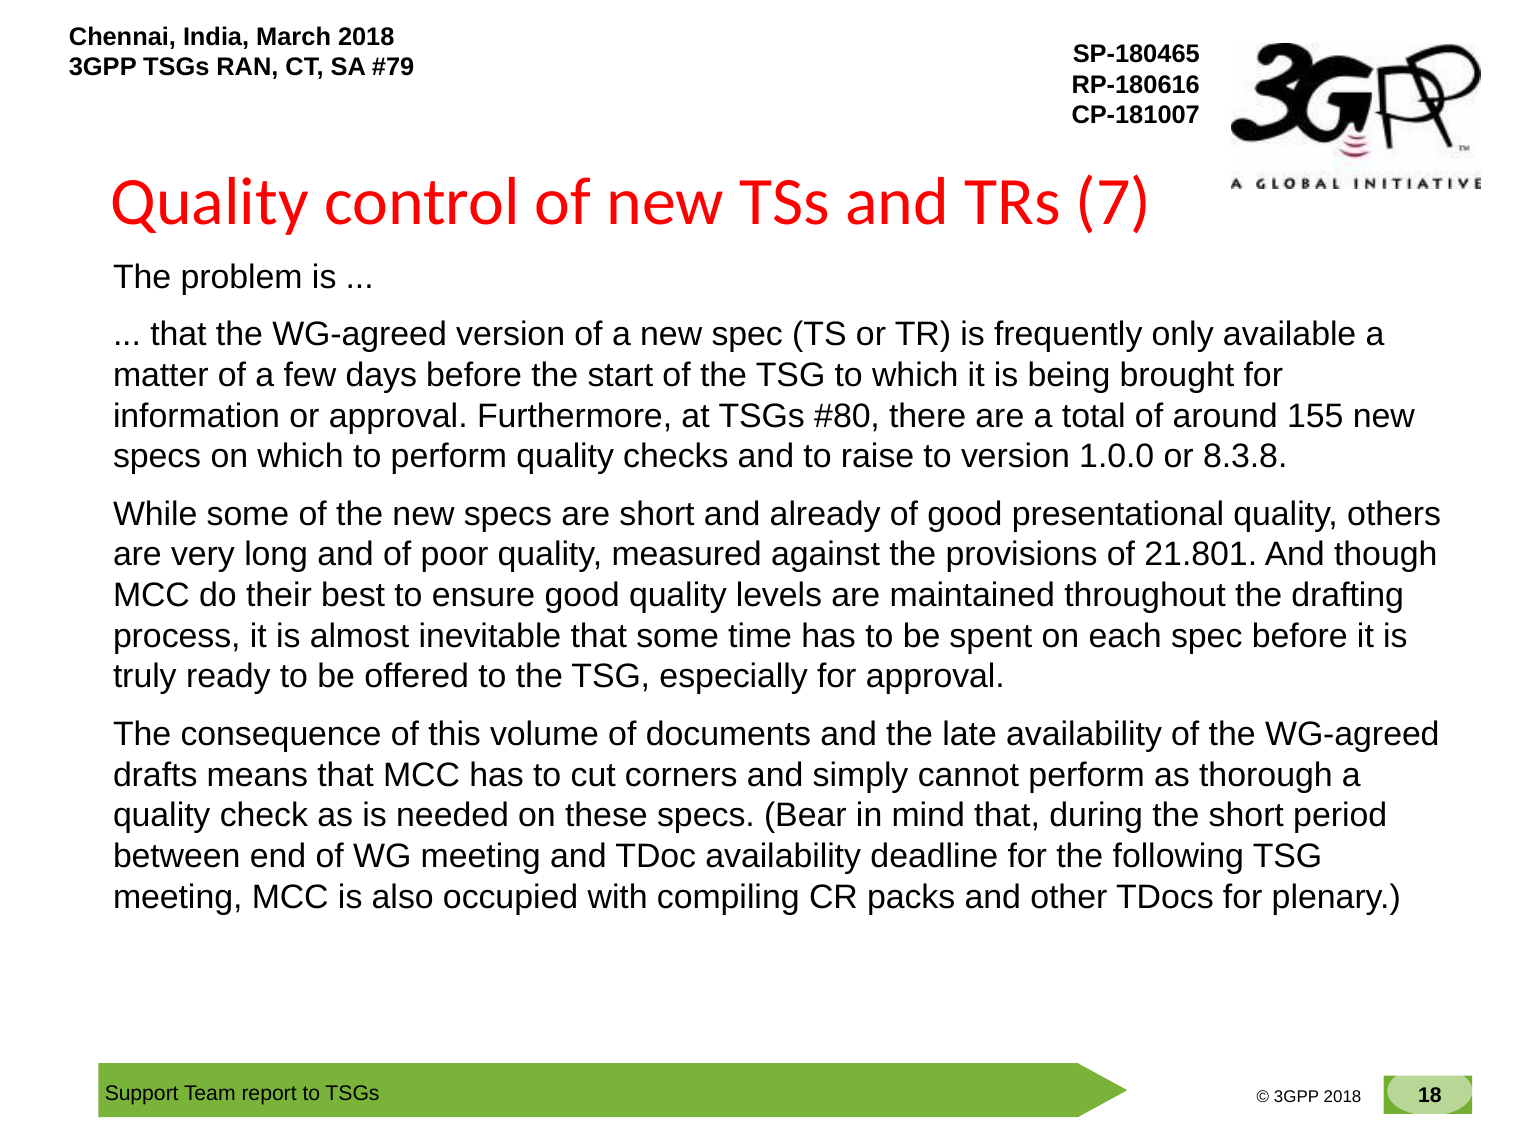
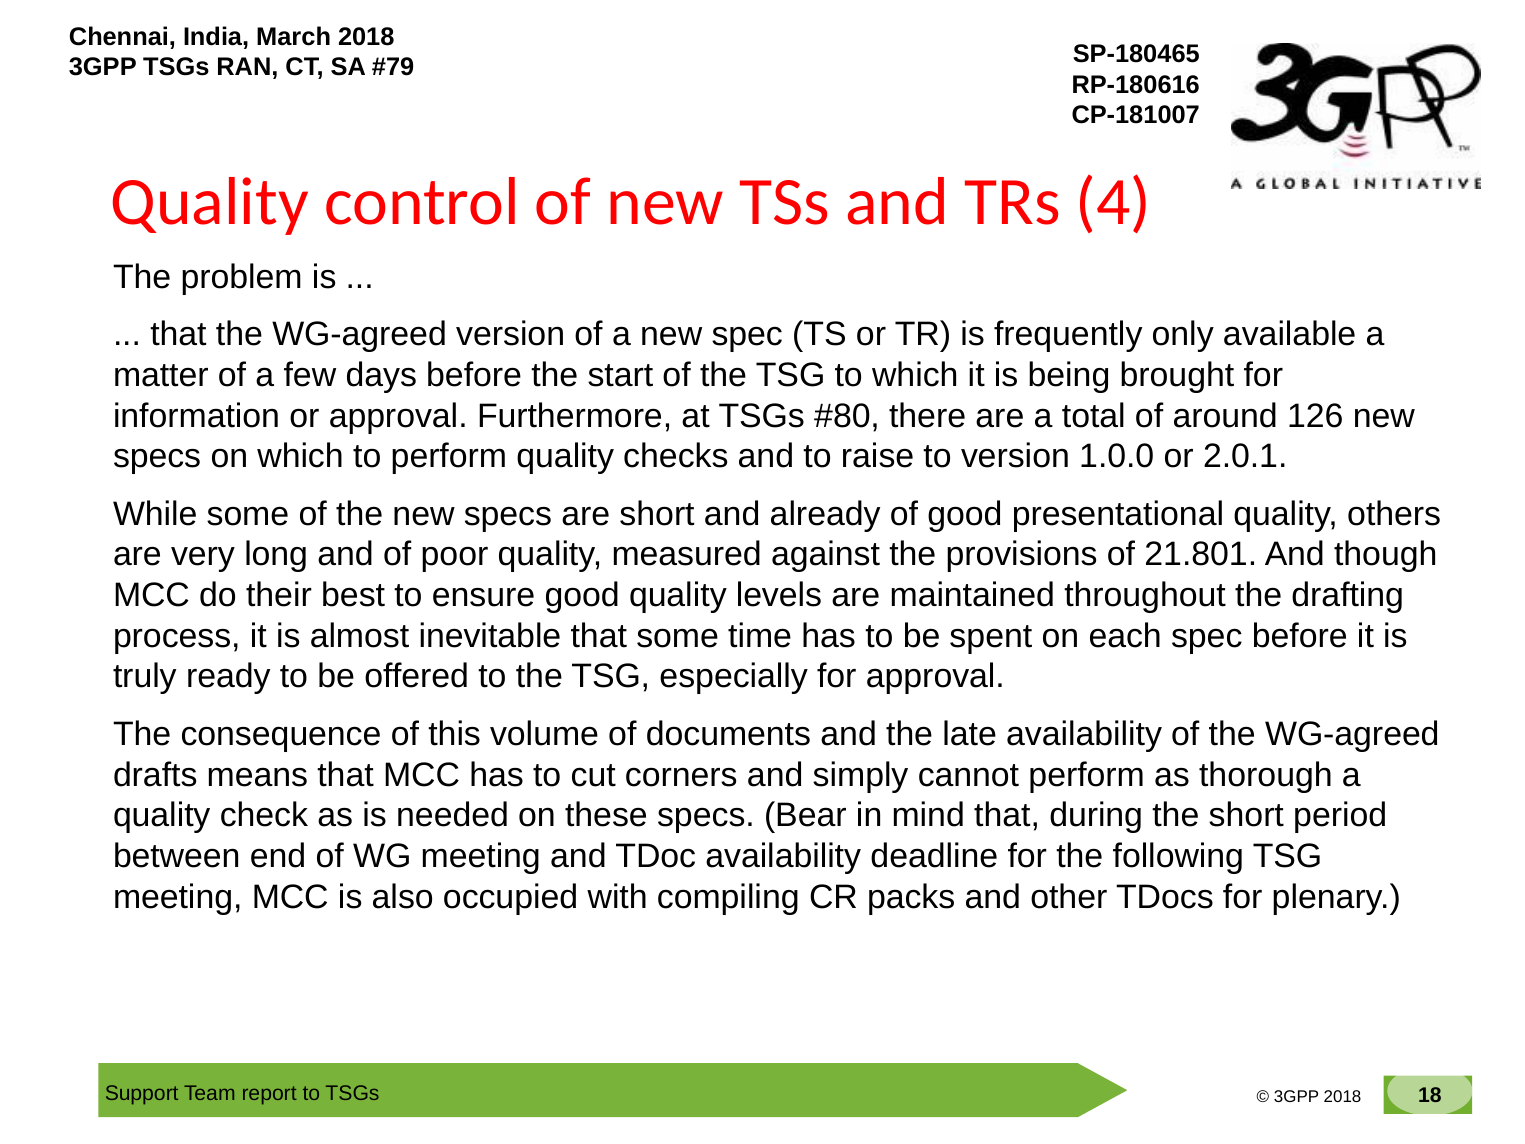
7: 7 -> 4
155: 155 -> 126
8.3.8: 8.3.8 -> 2.0.1
